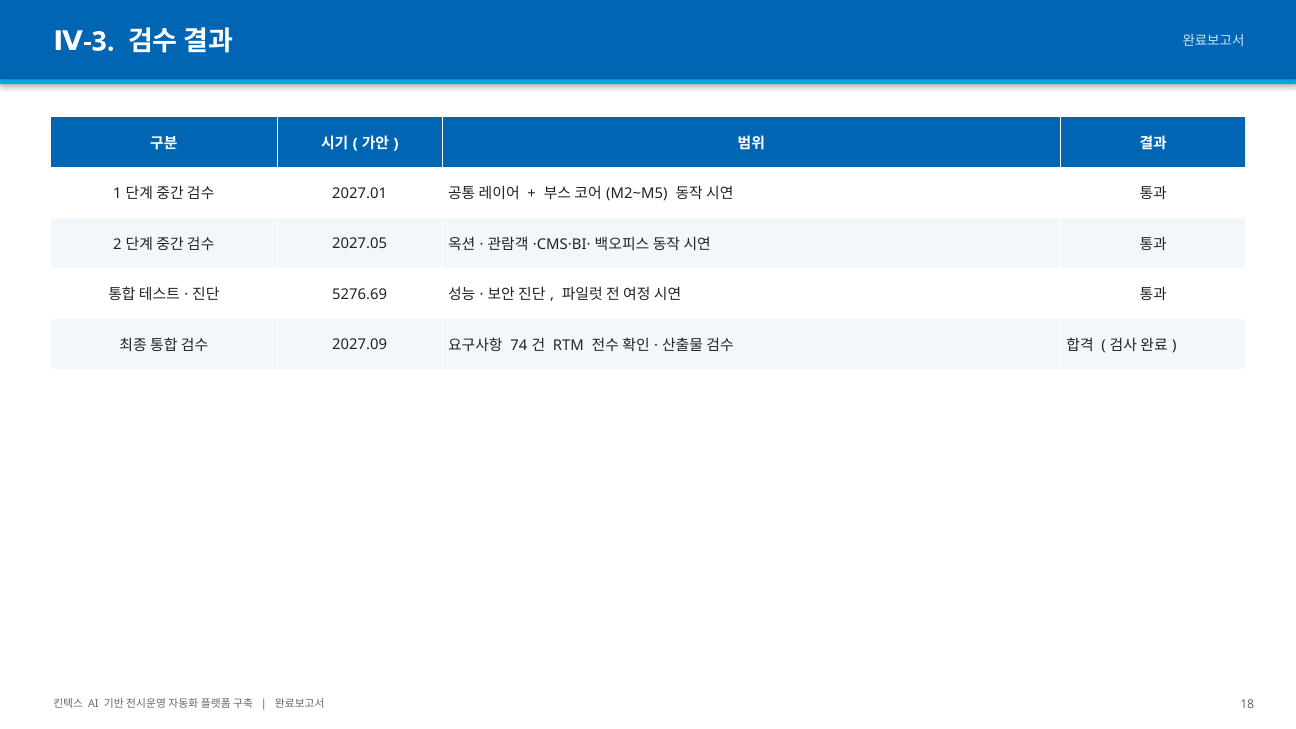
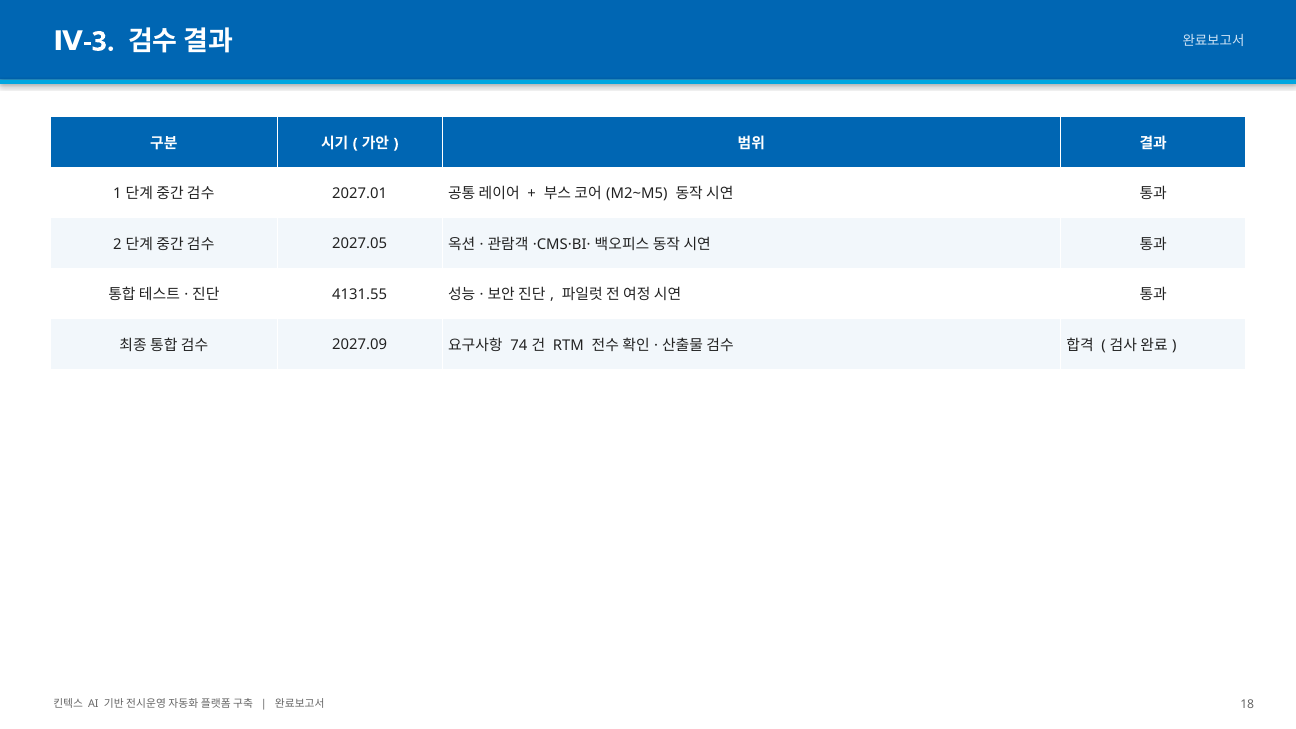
5276.69: 5276.69 -> 4131.55
